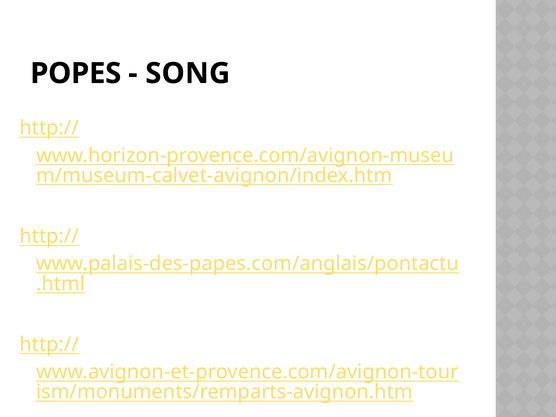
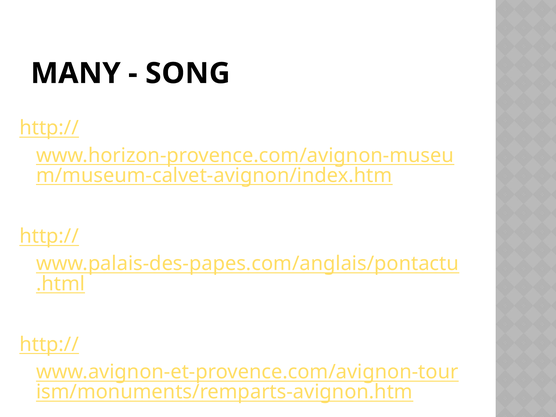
POPES: POPES -> MANY
